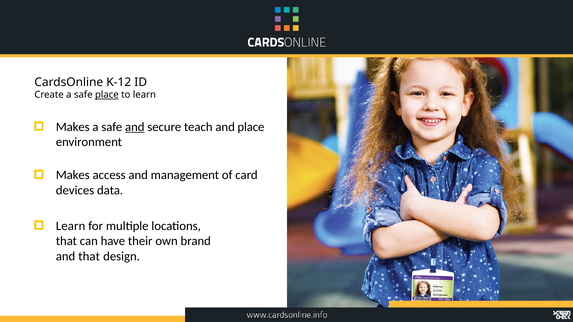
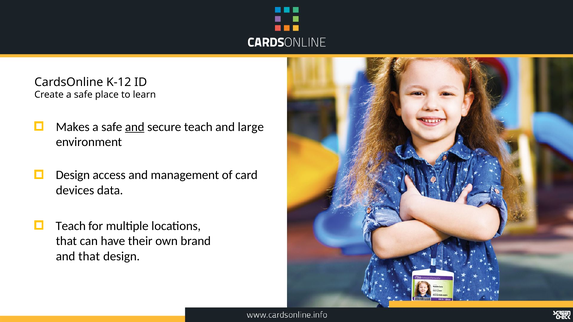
place at (107, 95) underline: present -> none
and place: place -> large
Makes at (73, 175): Makes -> Design
Learn at (71, 226): Learn -> Teach
